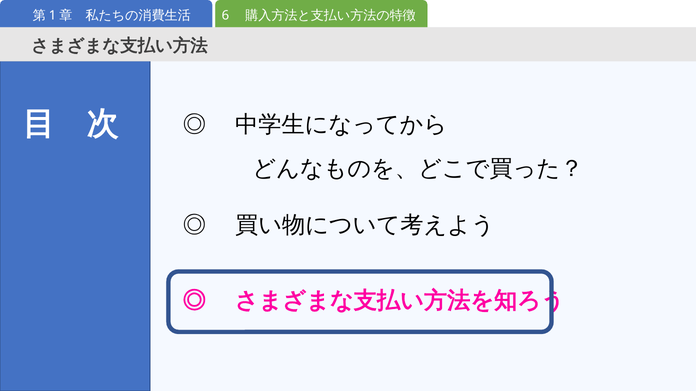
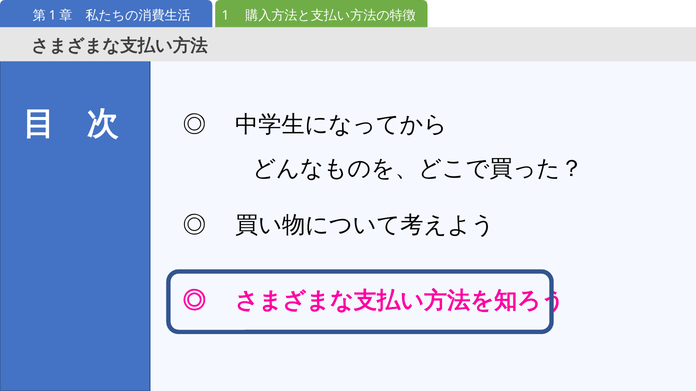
6: 6 -> 1
